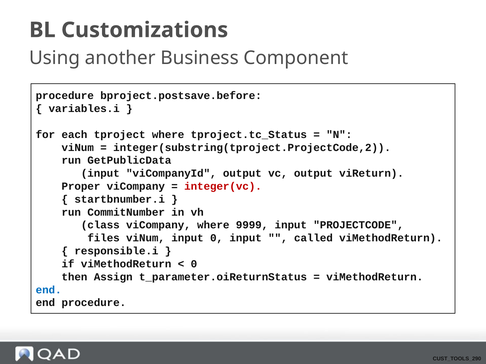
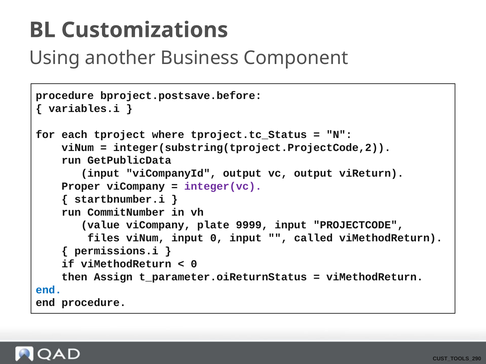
integer(vc colour: red -> purple
class: class -> value
viCompany where: where -> plate
responsible.i: responsible.i -> permissions.i
